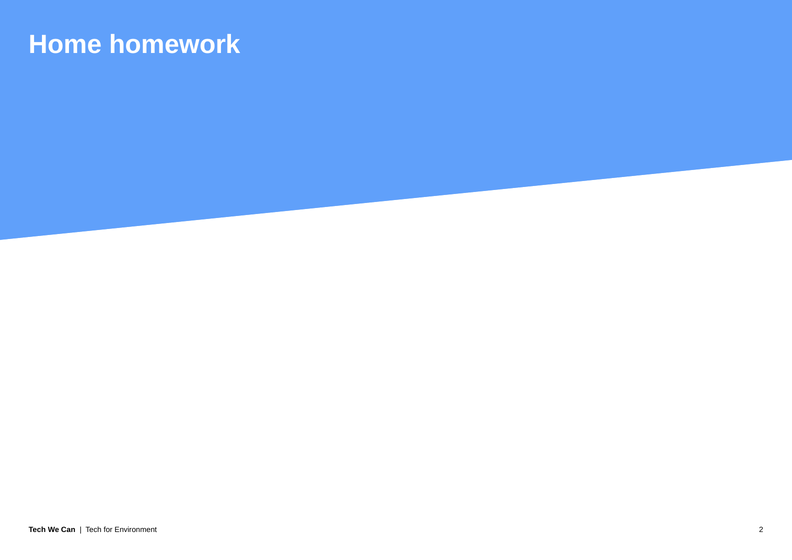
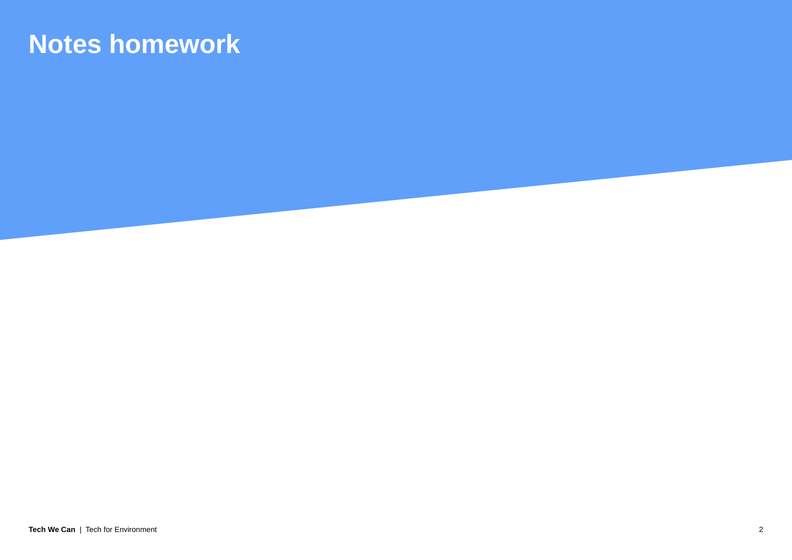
Home: Home -> Notes
